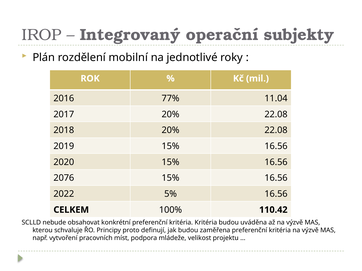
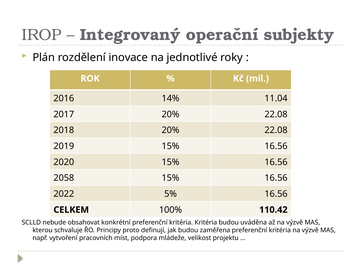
mobilní: mobilní -> inovace
77%: 77% -> 14%
2076: 2076 -> 2058
